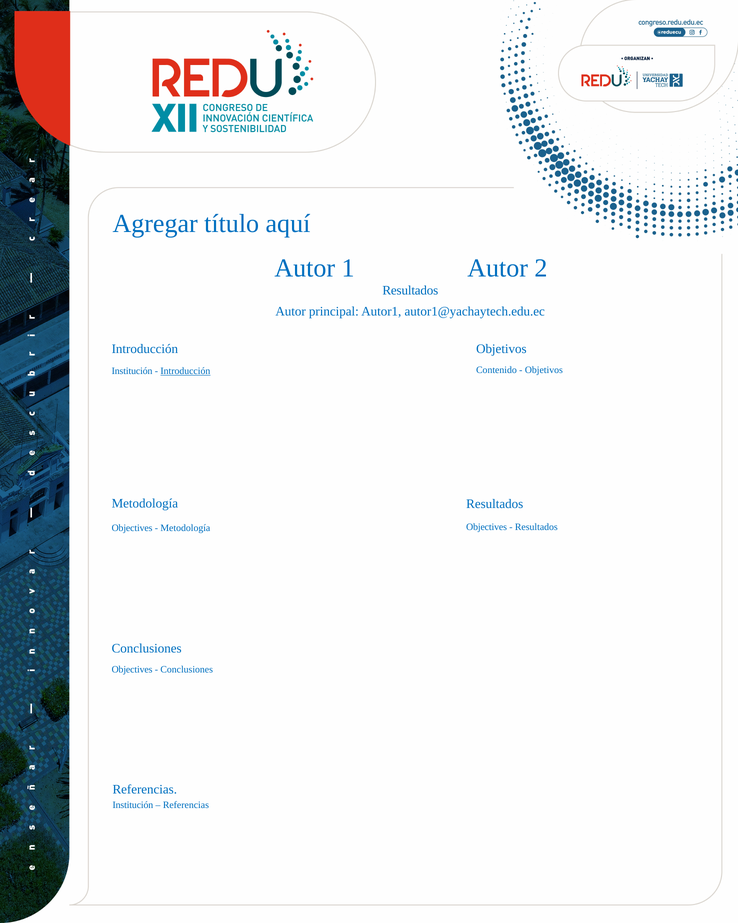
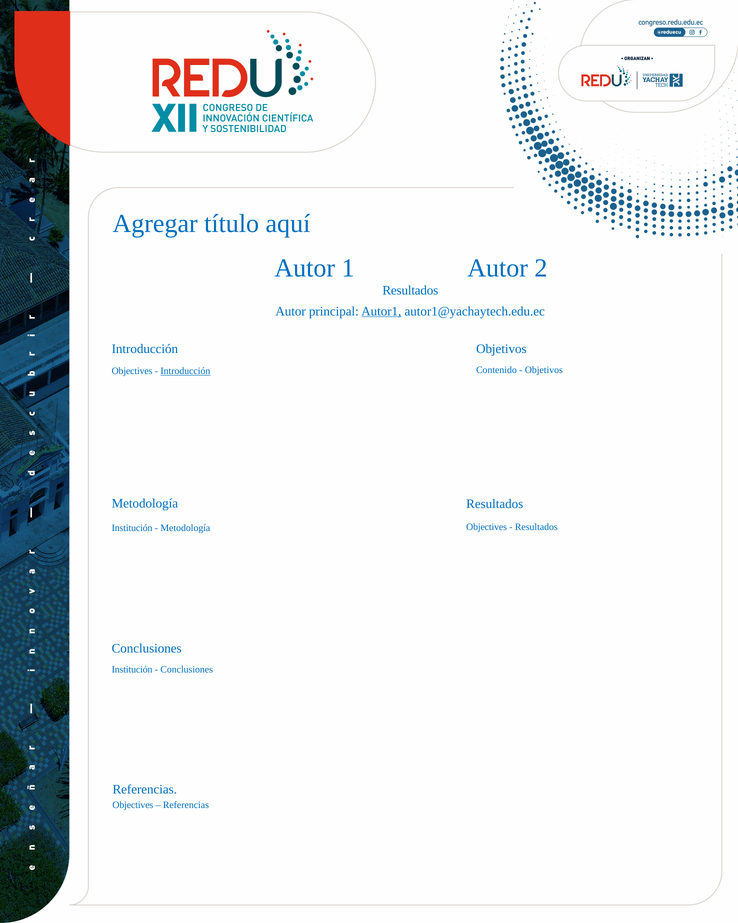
Autor1 underline: none -> present
Institución at (132, 371): Institución -> Objectives
Objectives at (132, 528): Objectives -> Institución
Objectives at (132, 669): Objectives -> Institución
Institución at (133, 805): Institución -> Objectives
